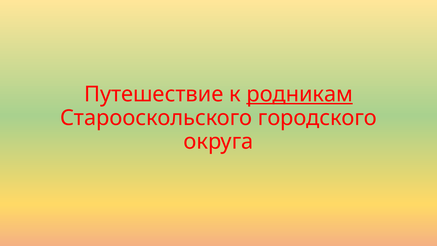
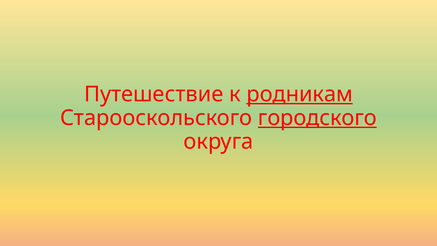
городского underline: none -> present
